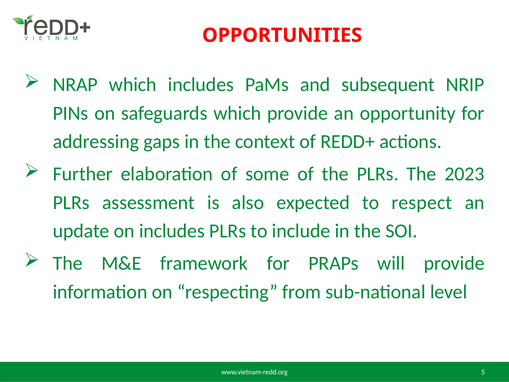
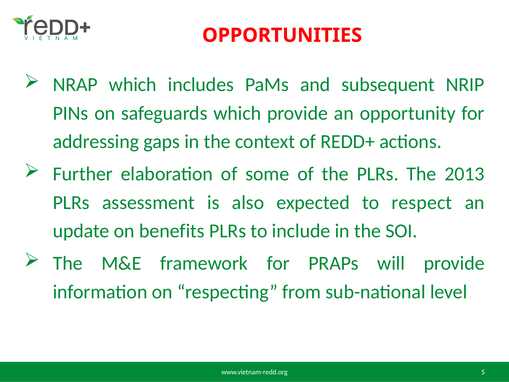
2023: 2023 -> 2013
on includes: includes -> benefits
